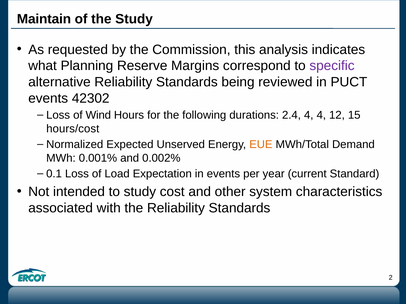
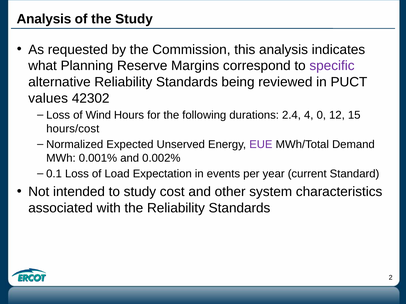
Maintain at (44, 19): Maintain -> Analysis
events at (48, 98): events -> values
4 4: 4 -> 0
EUE colour: orange -> purple
